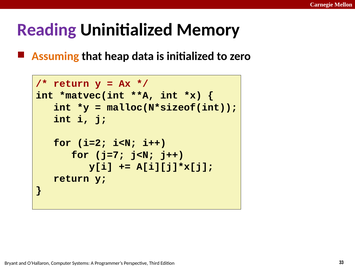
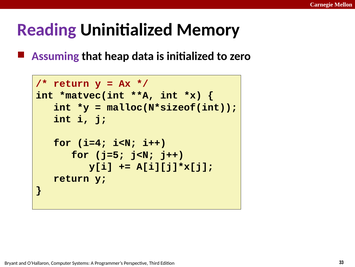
Assuming colour: orange -> purple
i=2: i=2 -> i=4
j=7: j=7 -> j=5
